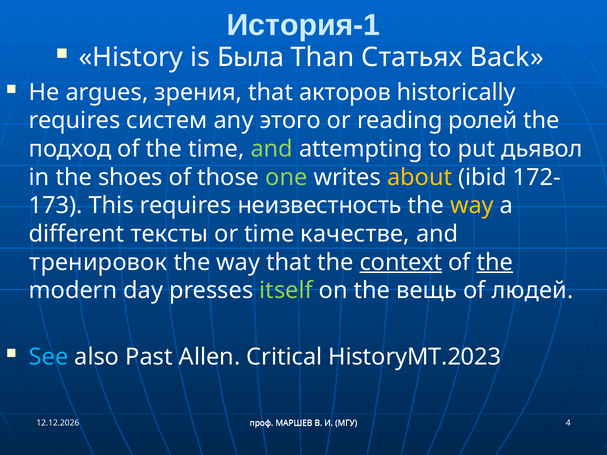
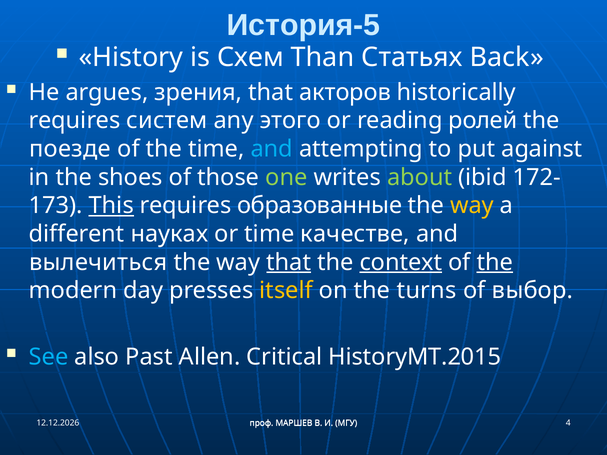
История-1: История-1 -> История-5
Была: Была -> Схем
подход: подход -> поезде
and at (272, 149) colour: light green -> light blue
дьявол: дьявол -> against
about colour: yellow -> light green
This underline: none -> present
неизвестность: неизвестность -> образованные
тексты: тексты -> науках
тренировок: тренировок -> вылечиться
that at (289, 262) underline: none -> present
itself colour: light green -> yellow
вещь: вещь -> turns
людей: людей -> выбор
HistoryMT.2023: HistoryMT.2023 -> HistoryMT.2015
